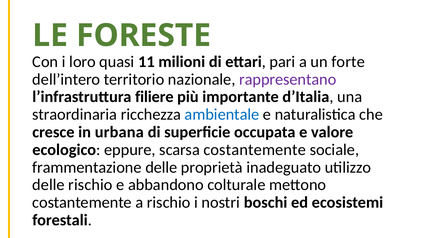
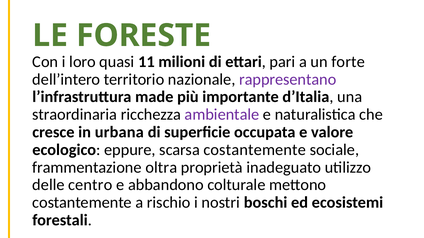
filiere: filiere -> made
ambientale colour: blue -> purple
frammentazione delle: delle -> oltra
delle rischio: rischio -> centro
